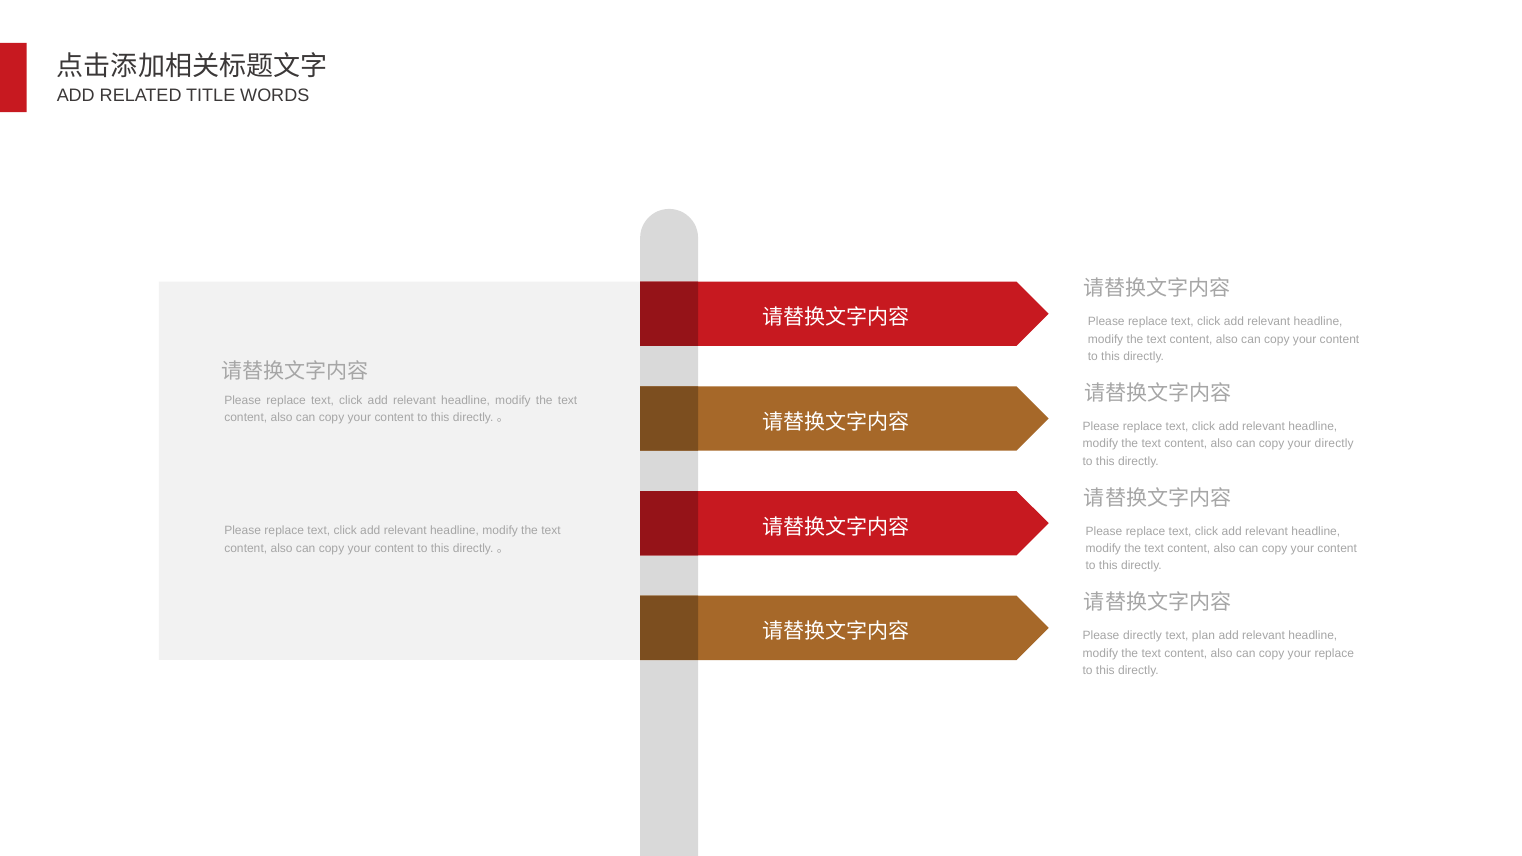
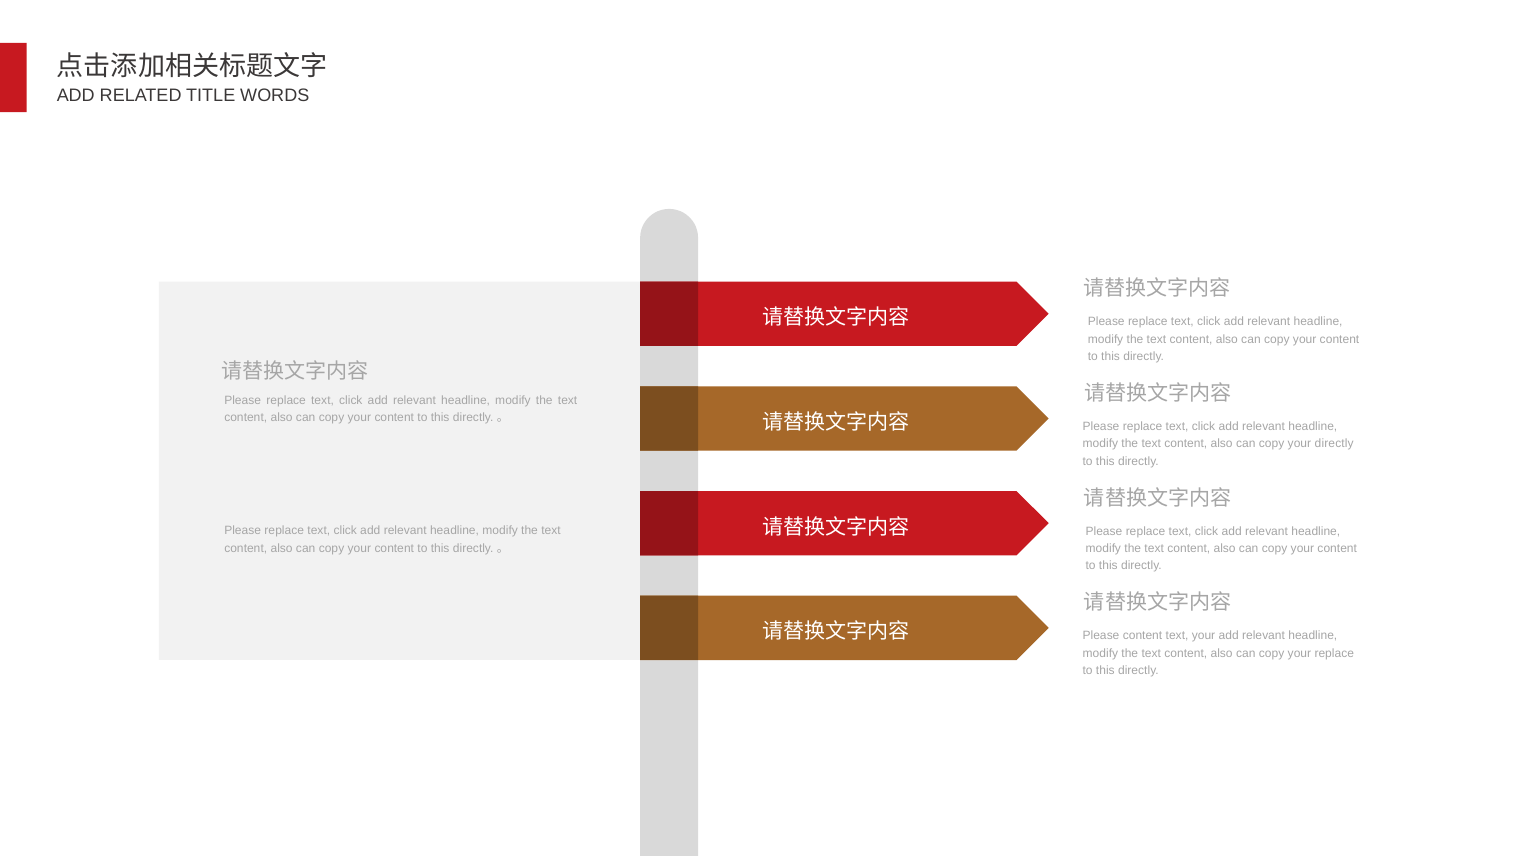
Please directly: directly -> content
text plan: plan -> your
